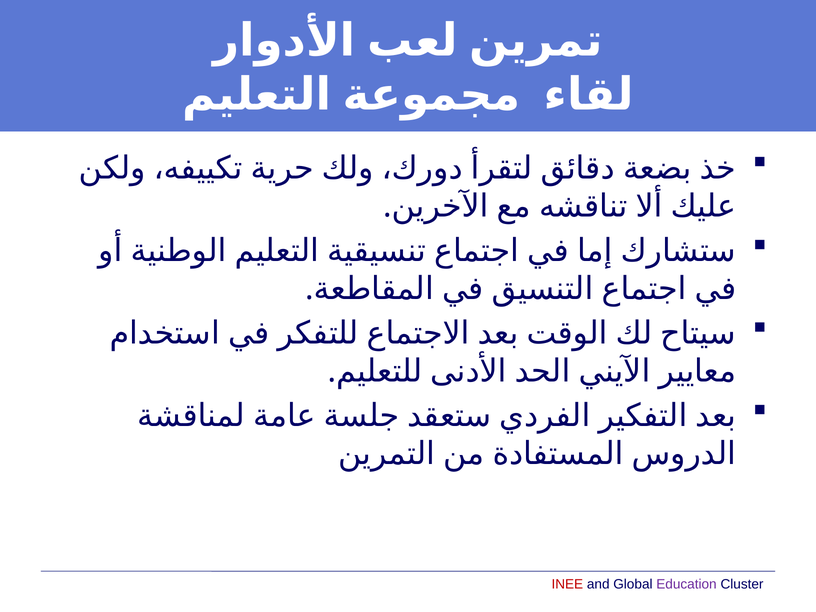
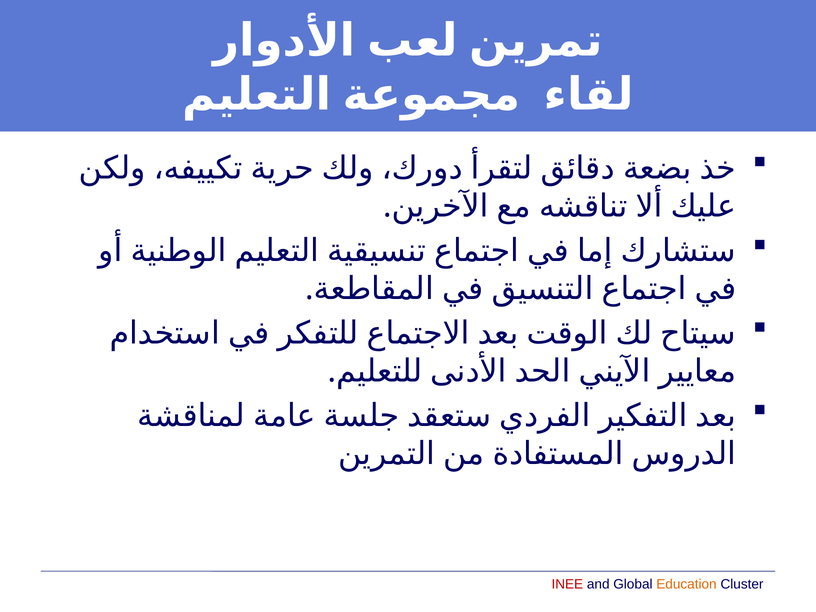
Education colour: purple -> orange
